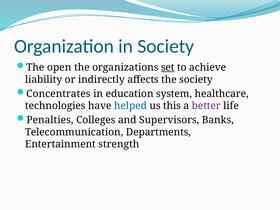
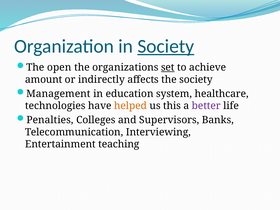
Society at (166, 46) underline: none -> present
liability: liability -> amount
Concentrates: Concentrates -> Management
helped colour: blue -> orange
Departments: Departments -> Interviewing
strength: strength -> teaching
